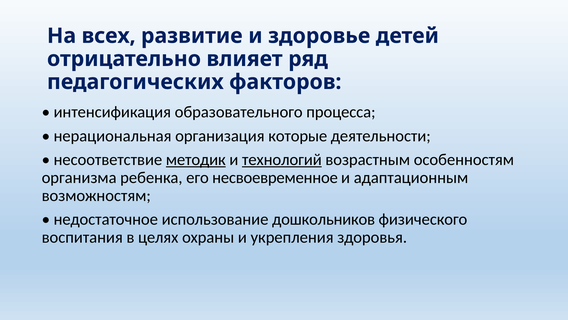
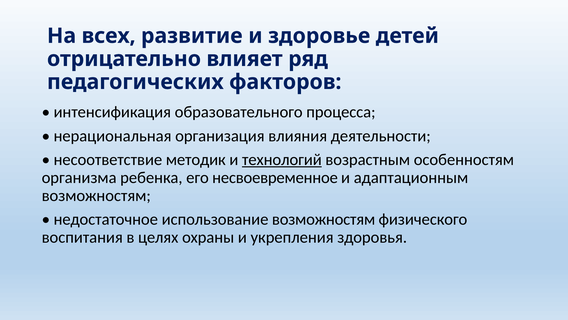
которые: которые -> влияния
методик underline: present -> none
использование дошкольников: дошкольников -> возможностям
